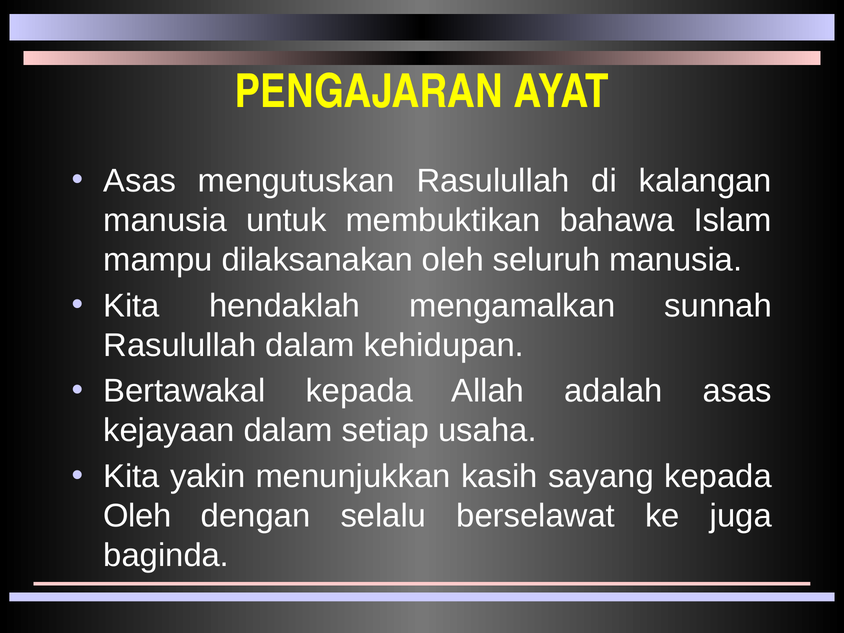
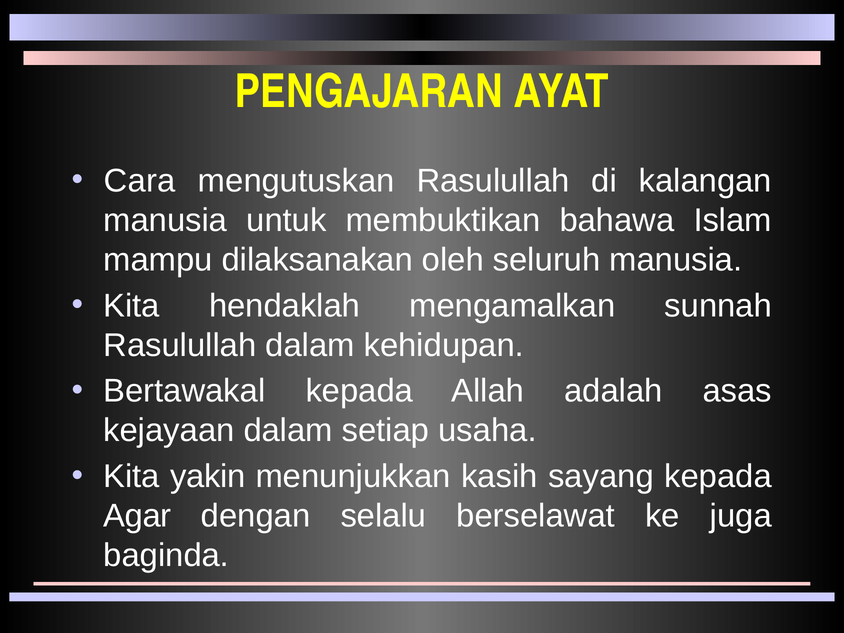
Asas at (140, 181): Asas -> Cara
Oleh at (137, 516): Oleh -> Agar
